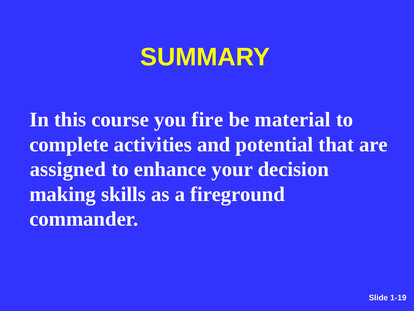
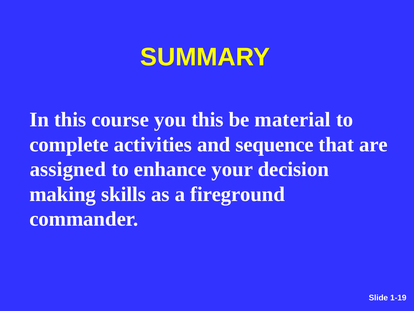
you fire: fire -> this
potential: potential -> sequence
